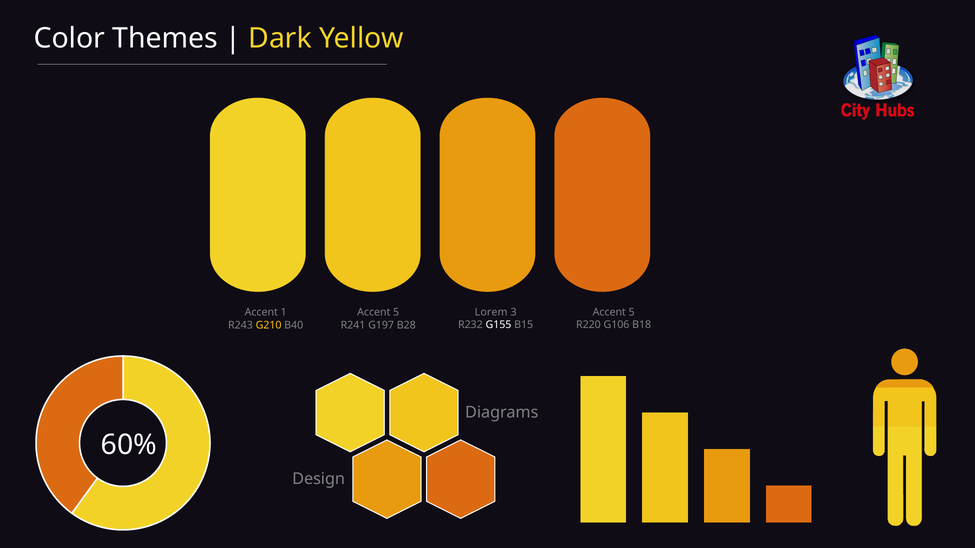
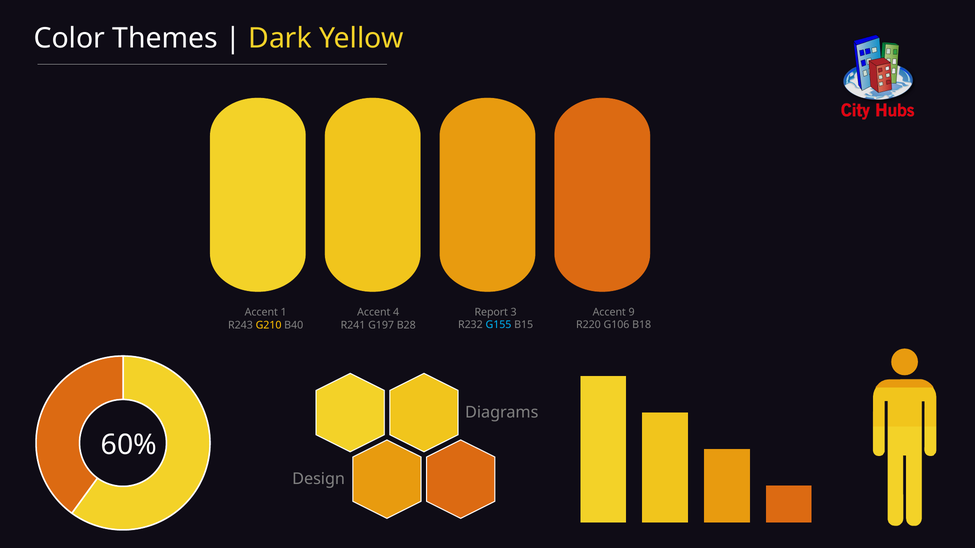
Lorem: Lorem -> Report
5 at (632, 312): 5 -> 9
5 at (396, 312): 5 -> 4
G155 colour: white -> light blue
